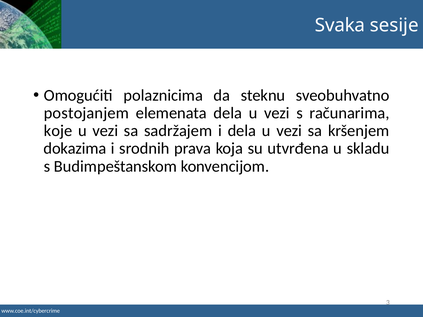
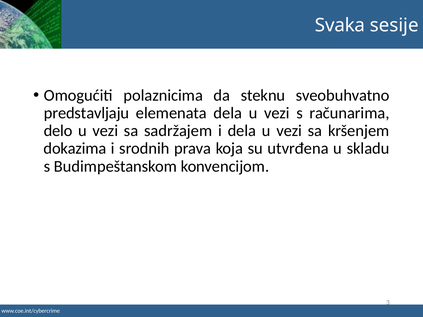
postojanjem: postojanjem -> predstavljaju
koje: koje -> delo
